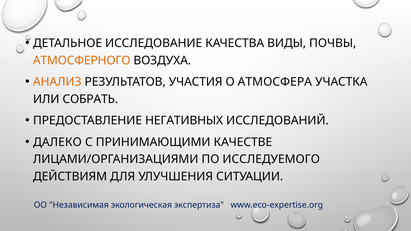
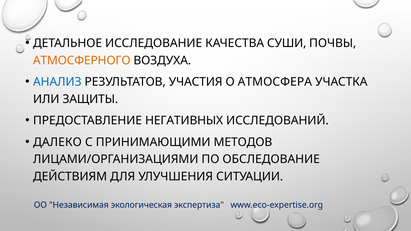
ВИДЫ: ВИДЫ -> СУШИ
АНАЛИЗ colour: orange -> blue
СОБРАТЬ: СОБРАТЬ -> ЗАЩИТЫ
КАЧЕСТВЕ: КАЧЕСТВЕ -> МЕТОДОВ
ИССЛЕДУЕМОГО: ИССЛЕДУЕМОГО -> ОБСЛЕДОВАНИЕ
